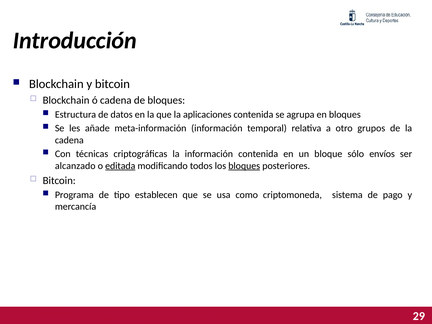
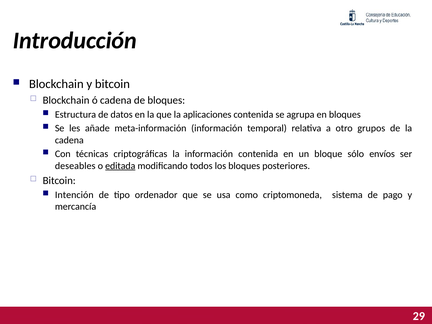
alcanzado: alcanzado -> deseables
bloques at (244, 166) underline: present -> none
Programa: Programa -> Intención
establecen: establecen -> ordenador
